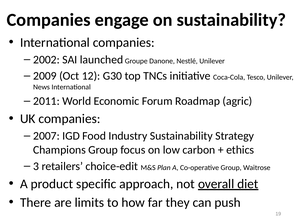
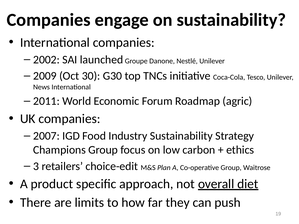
12: 12 -> 30
